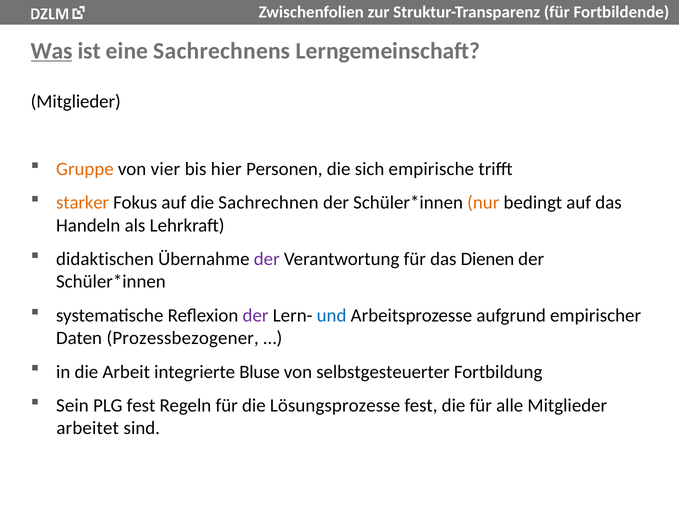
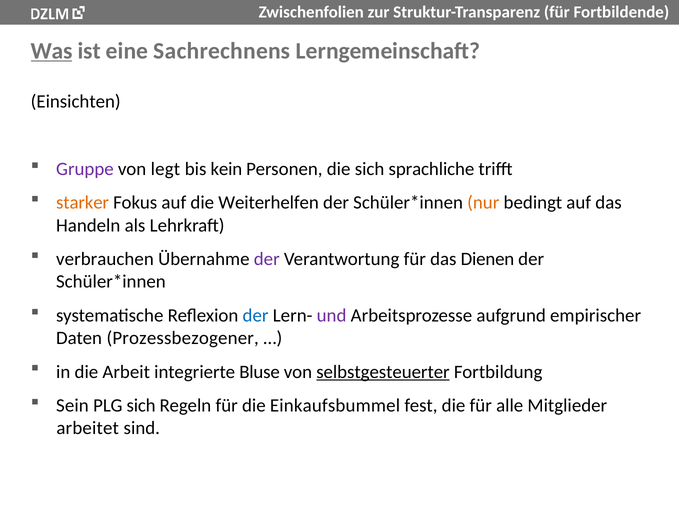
Mitglieder at (76, 102): Mitglieder -> Einsichten
Gruppe colour: orange -> purple
vier: vier -> legt
hier: hier -> kein
empirische: empirische -> sprachliche
Sachrechnen: Sachrechnen -> Weiterhelfen
didaktischen: didaktischen -> verbrauchen
der at (256, 316) colour: purple -> blue
und colour: blue -> purple
selbstgesteuerter underline: none -> present
PLG fest: fest -> sich
Lösungsprozesse: Lösungsprozesse -> Einkaufsbummel
